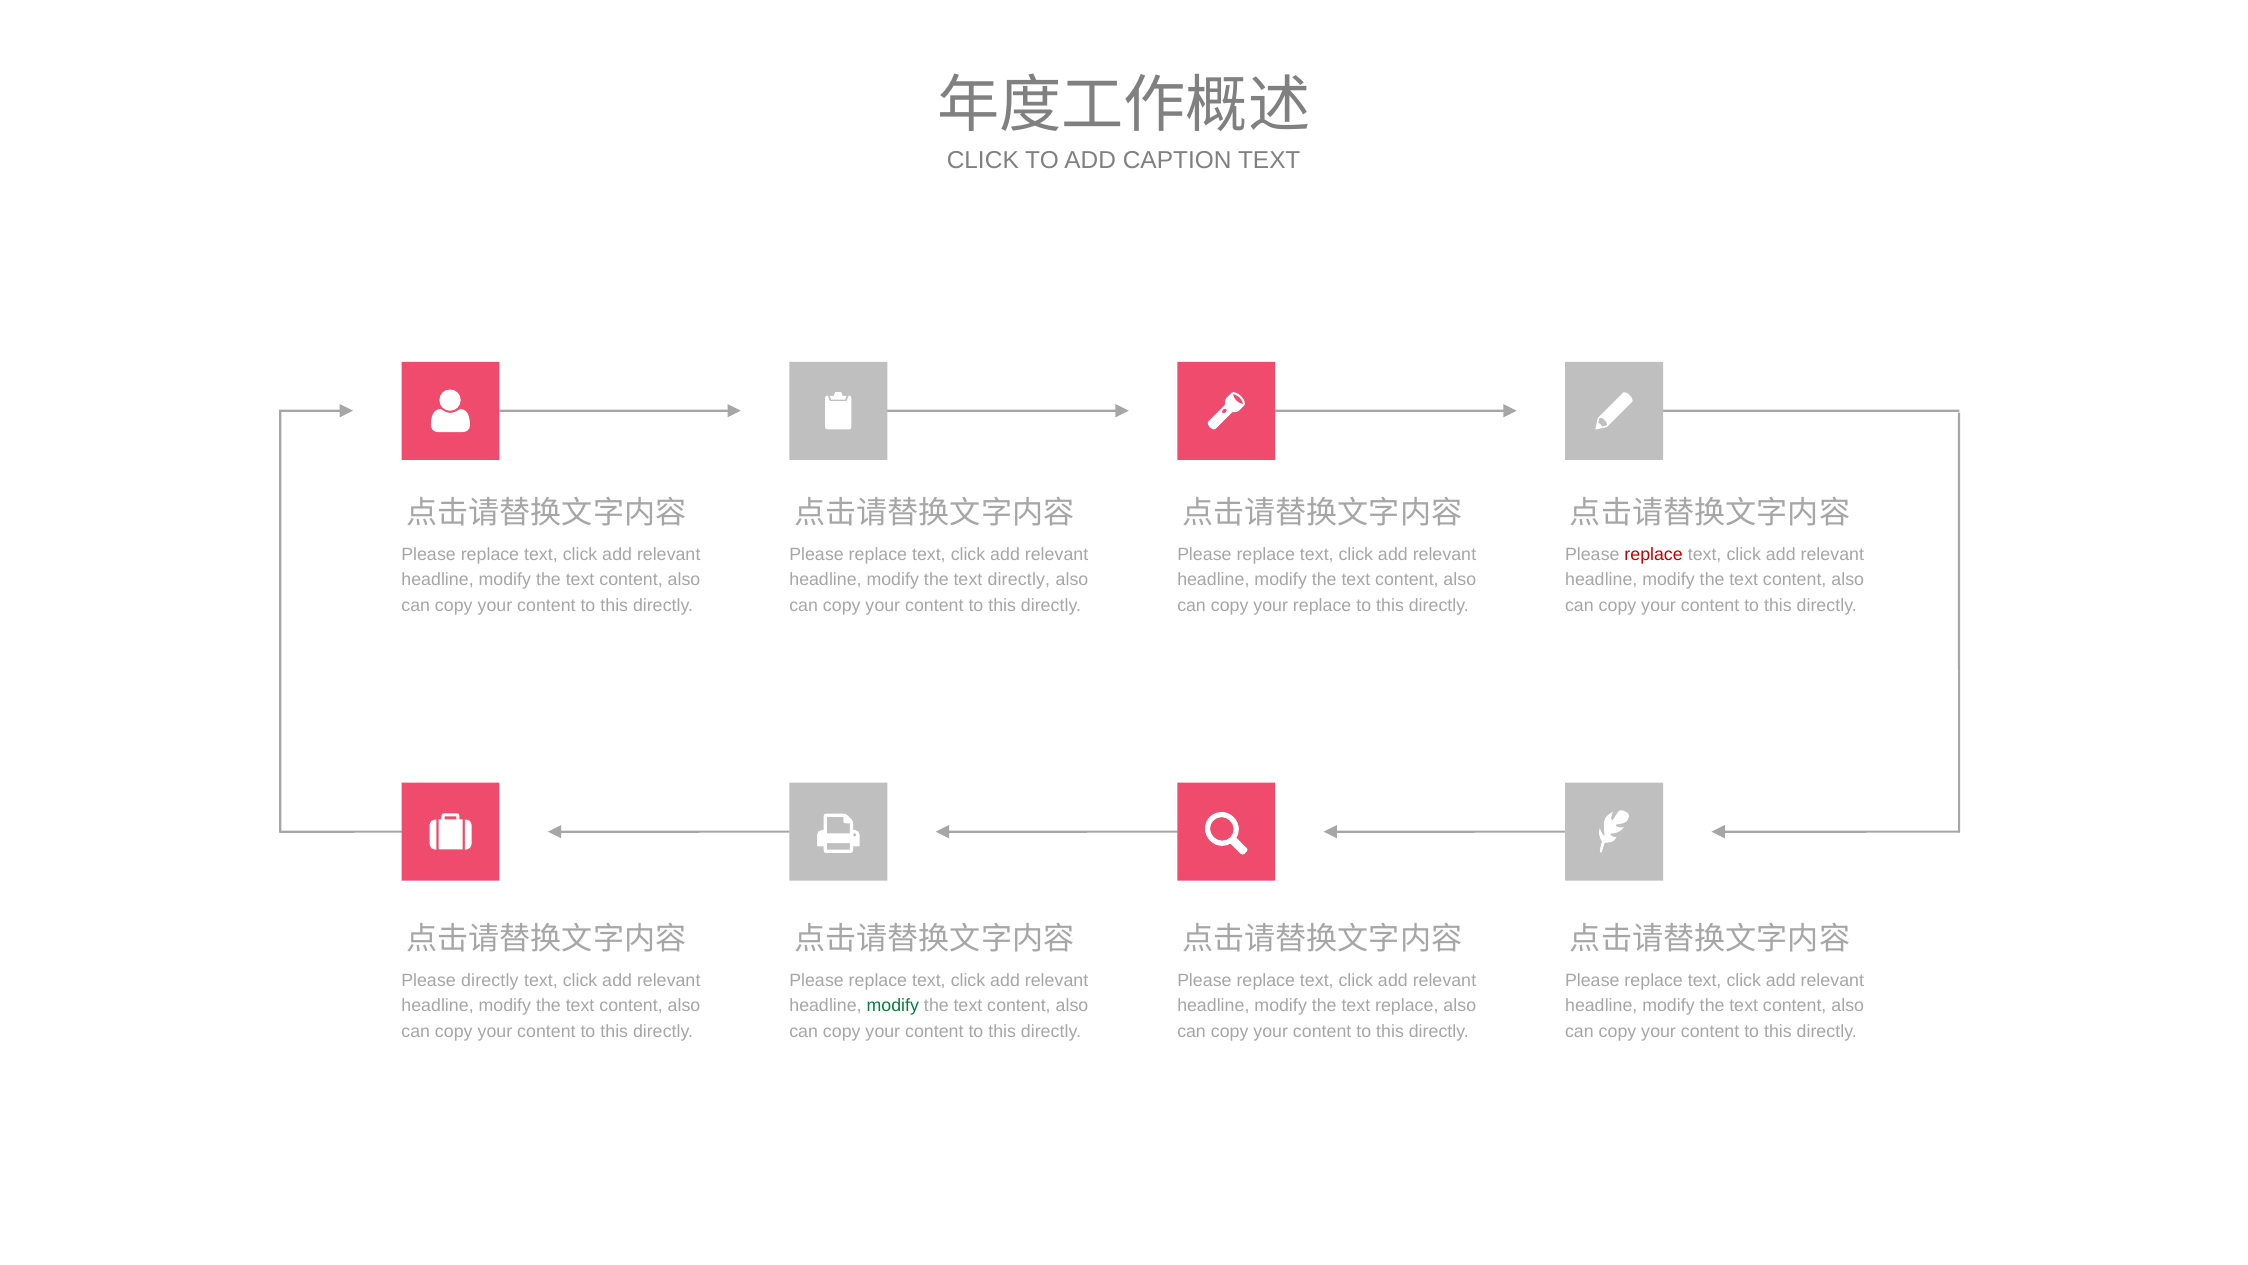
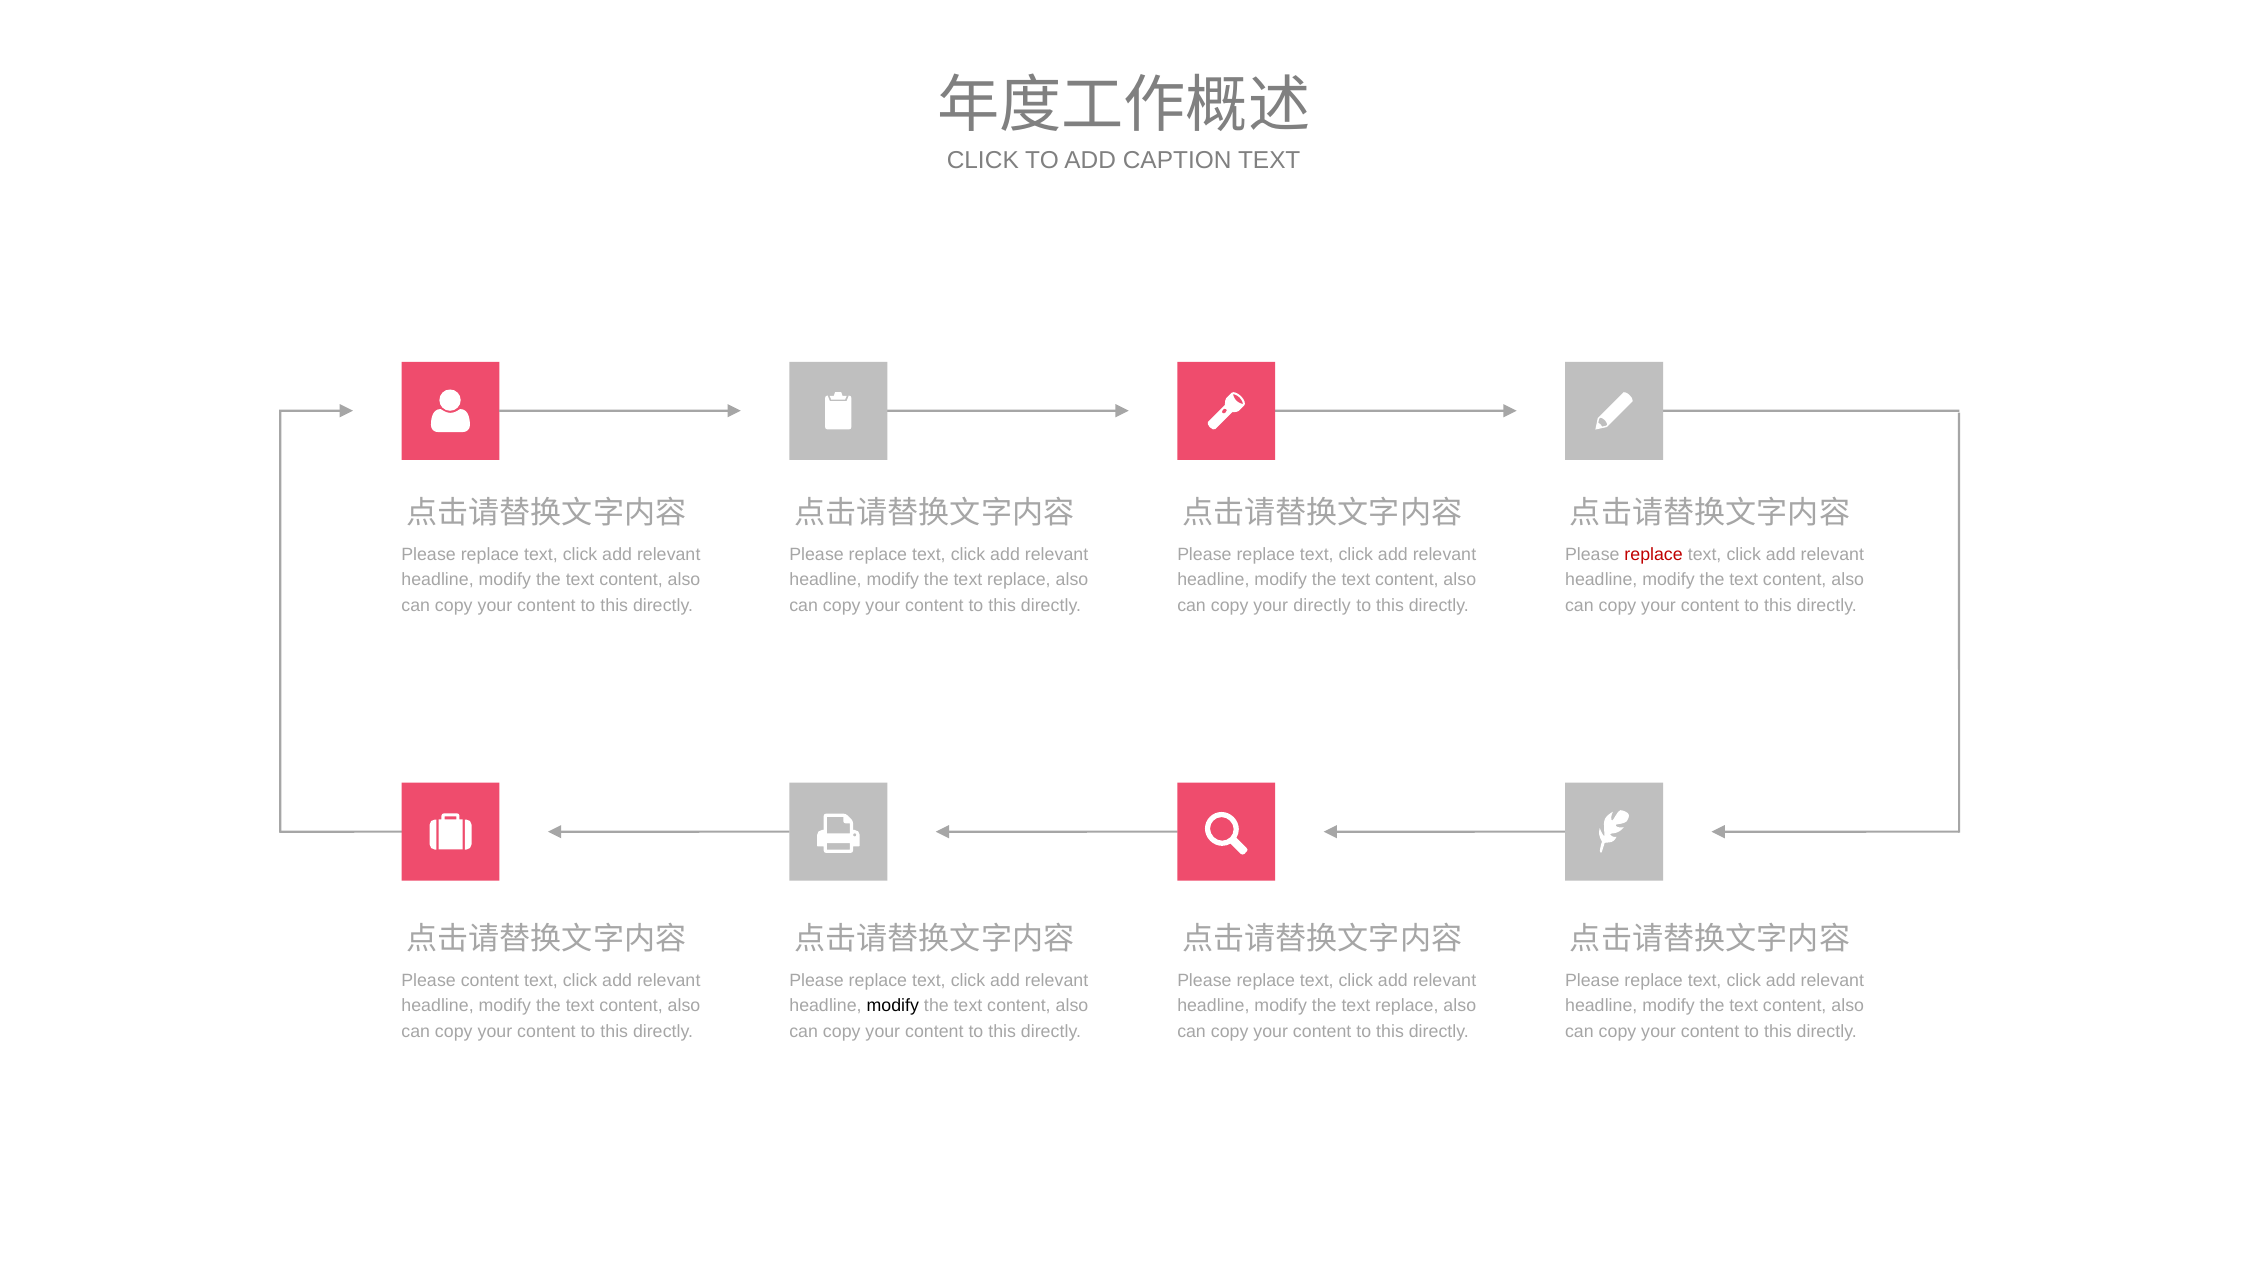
directly at (1019, 580): directly -> replace
your replace: replace -> directly
Please directly: directly -> content
modify at (893, 1006) colour: green -> black
